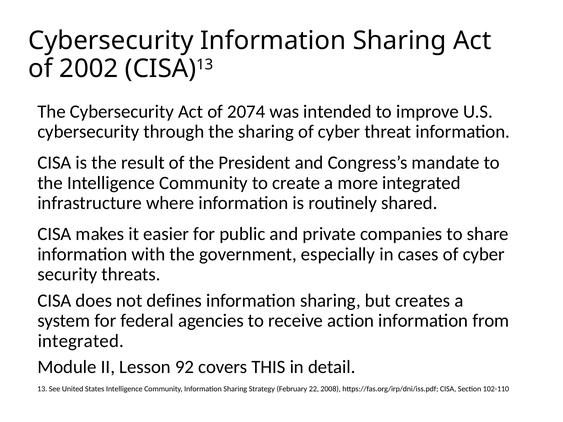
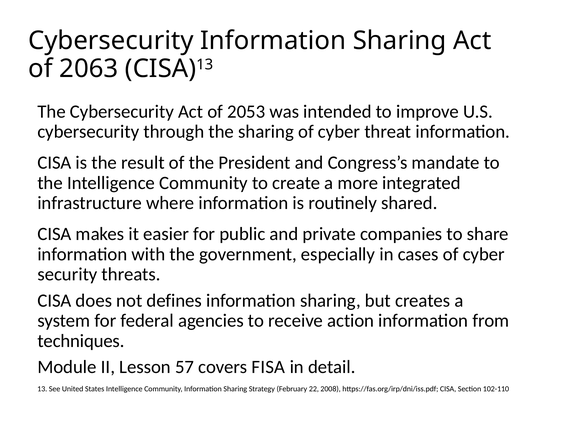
2002: 2002 -> 2063
2074: 2074 -> 2053
integrated at (81, 341): integrated -> techniques
92: 92 -> 57
THIS: THIS -> FISA
